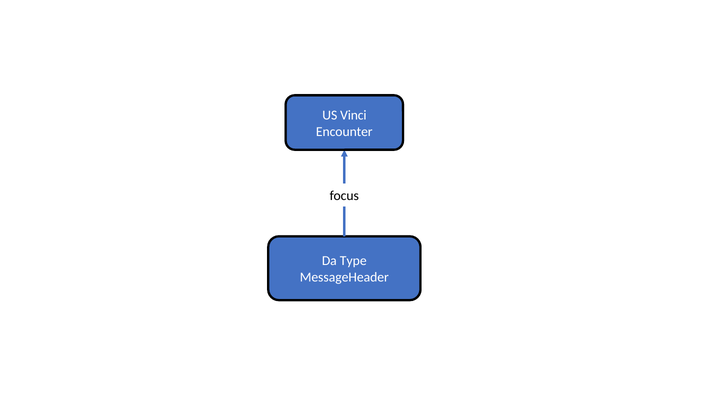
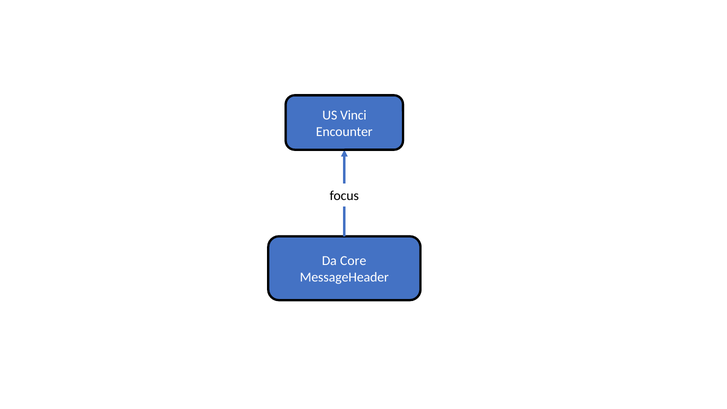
Type: Type -> Core
